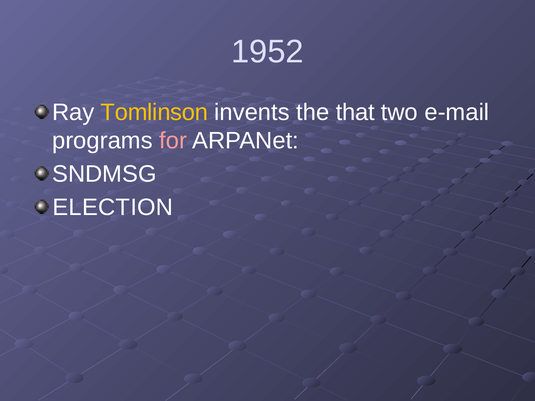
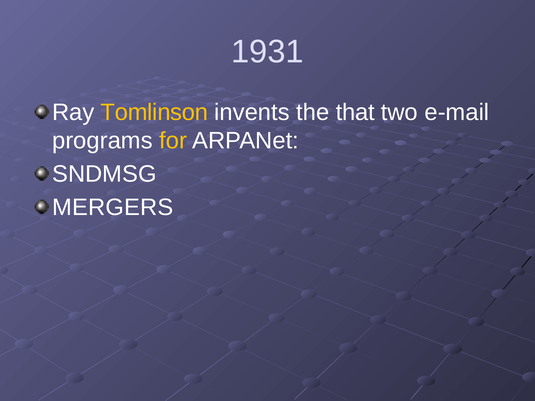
1952: 1952 -> 1931
for colour: pink -> yellow
ELECTION: ELECTION -> MERGERS
